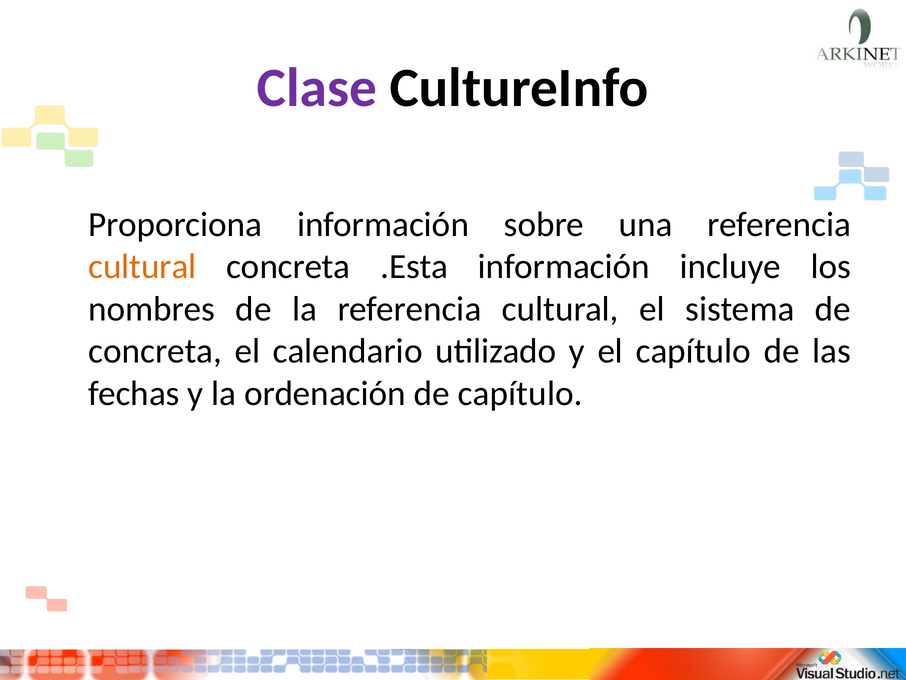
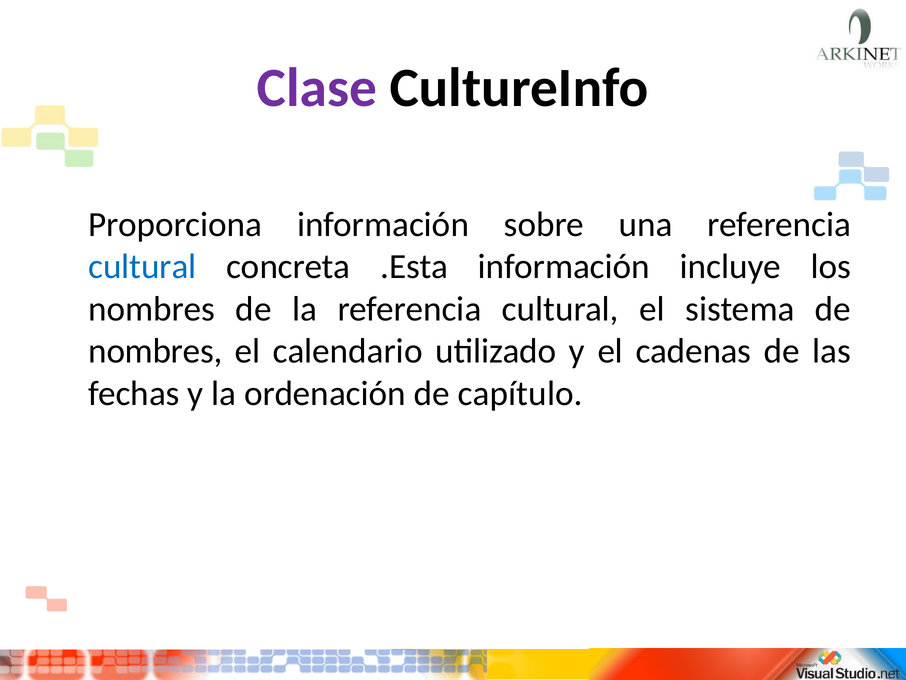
cultural at (142, 267) colour: orange -> blue
concreta at (155, 351): concreta -> nombres
el capítulo: capítulo -> cadenas
